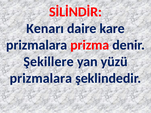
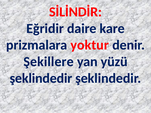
Kenarı: Kenarı -> Eğridir
prizma: prizma -> yoktur
prizmalara at (41, 78): prizmalara -> şeklindedir
